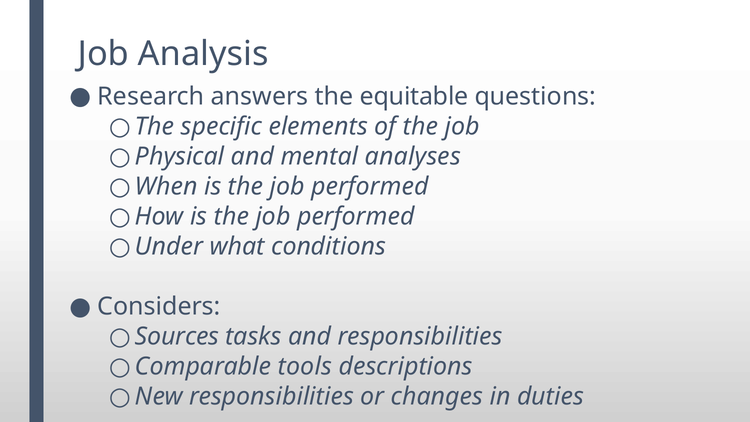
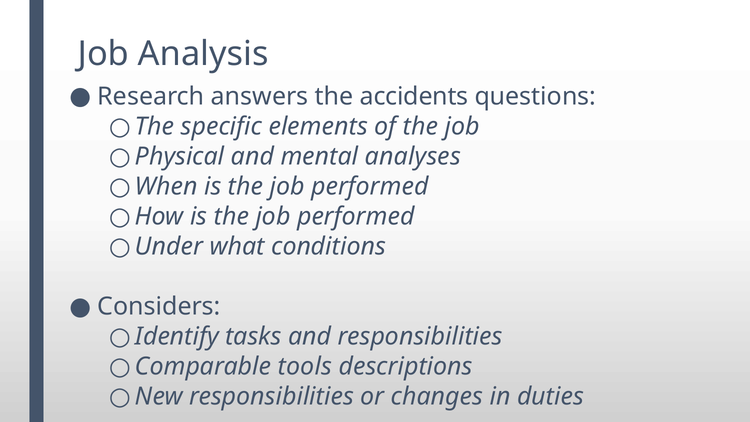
equitable: equitable -> accidents
Sources: Sources -> Identify
